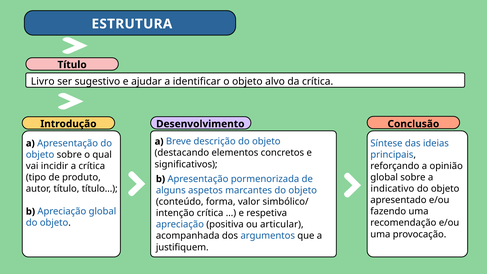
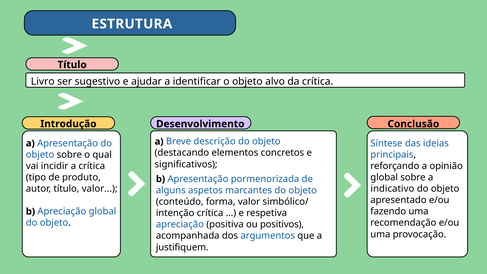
título título: título -> valor
articular: articular -> positivos
